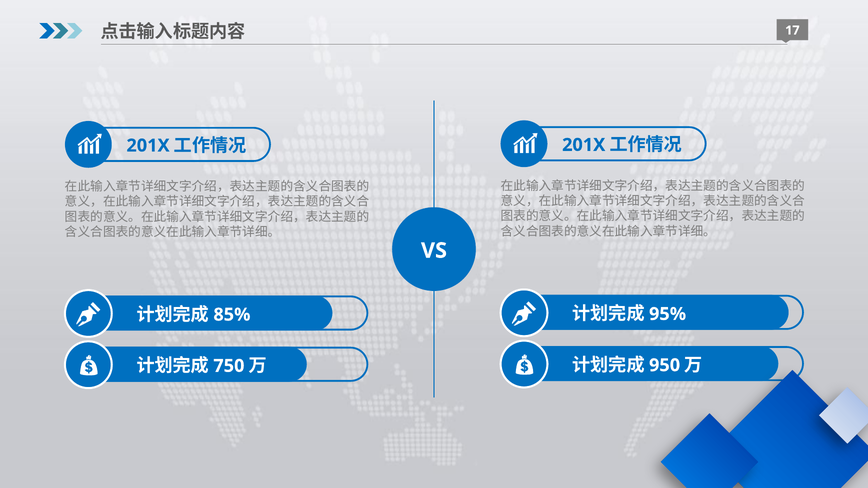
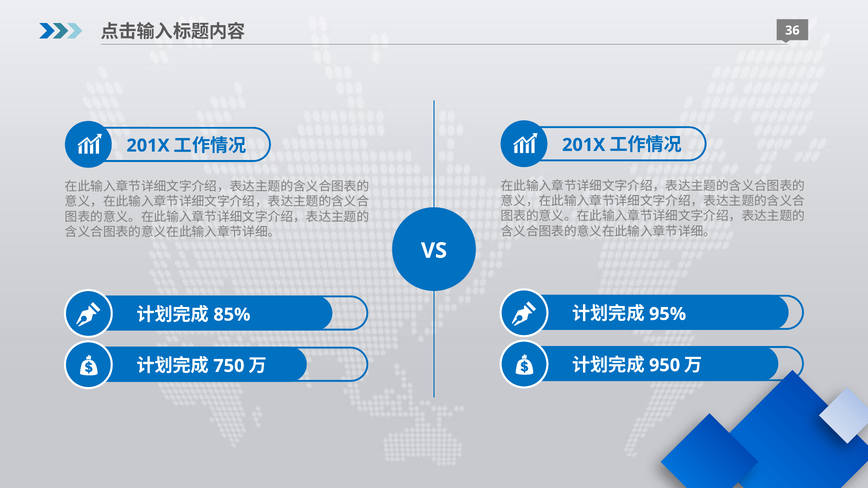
17: 17 -> 36
